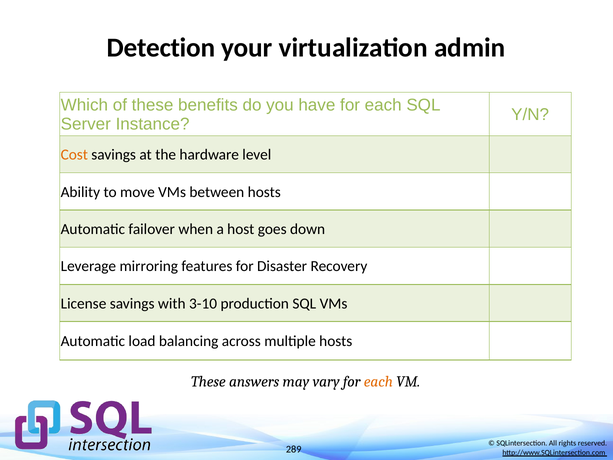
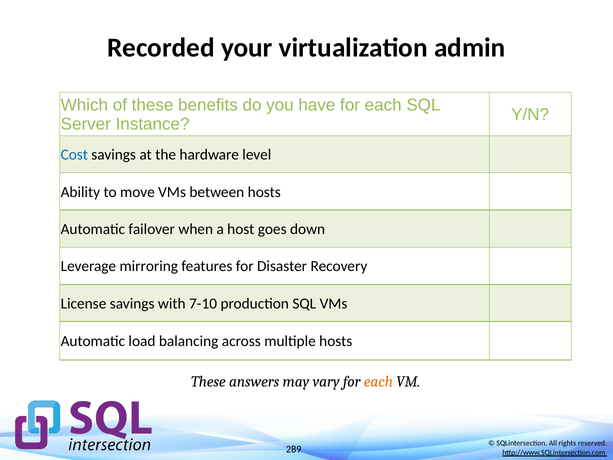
Detection: Detection -> Recorded
Cost colour: orange -> blue
3-10: 3-10 -> 7-10
